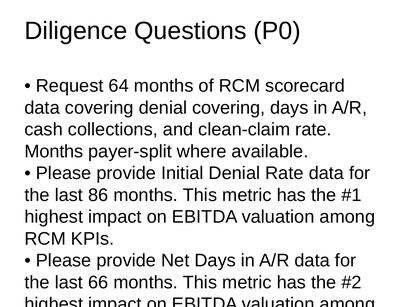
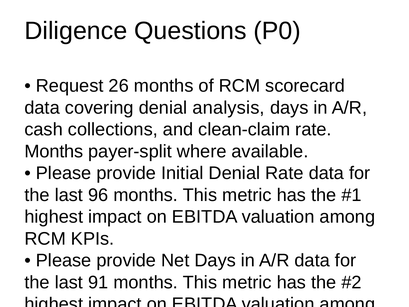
64: 64 -> 26
denial covering: covering -> analysis
86: 86 -> 96
66: 66 -> 91
